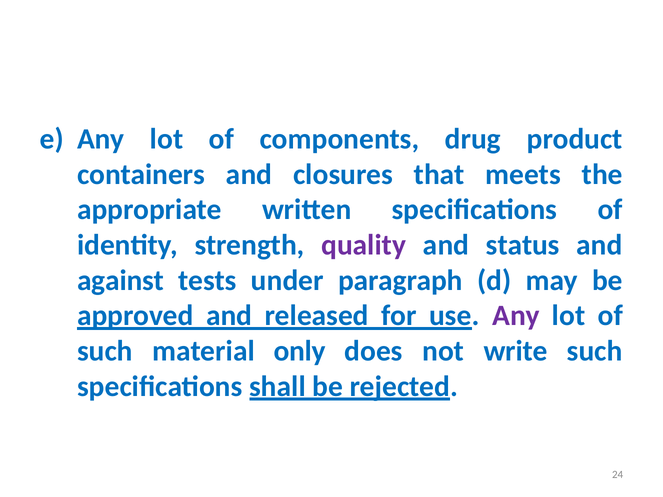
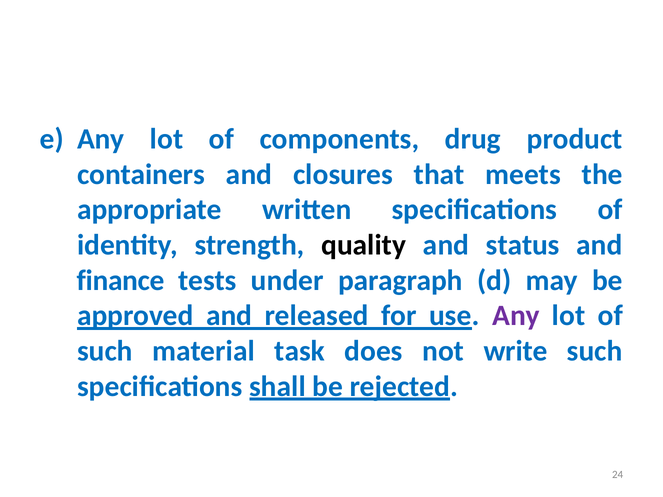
quality colour: purple -> black
against: against -> finance
only: only -> task
